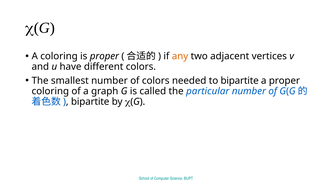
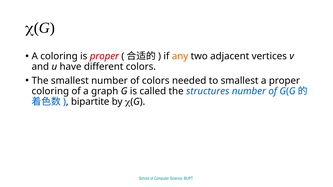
proper at (104, 56) colour: black -> red
to bipartite: bipartite -> smallest
particular: particular -> structures
